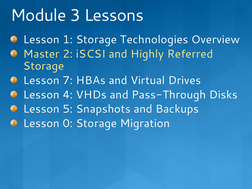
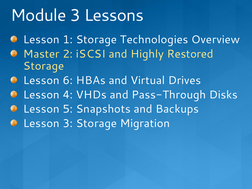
Referred: Referred -> Restored
7: 7 -> 6
Lesson 0: 0 -> 3
